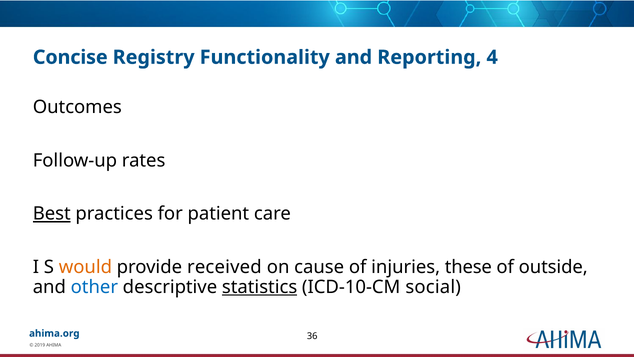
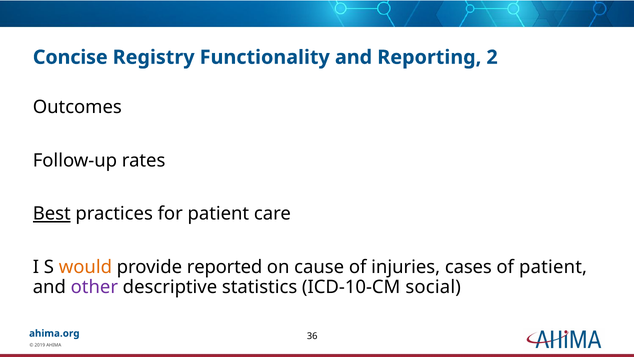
4: 4 -> 2
received: received -> reported
these: these -> cases
of outside: outside -> patient
other colour: blue -> purple
statistics underline: present -> none
